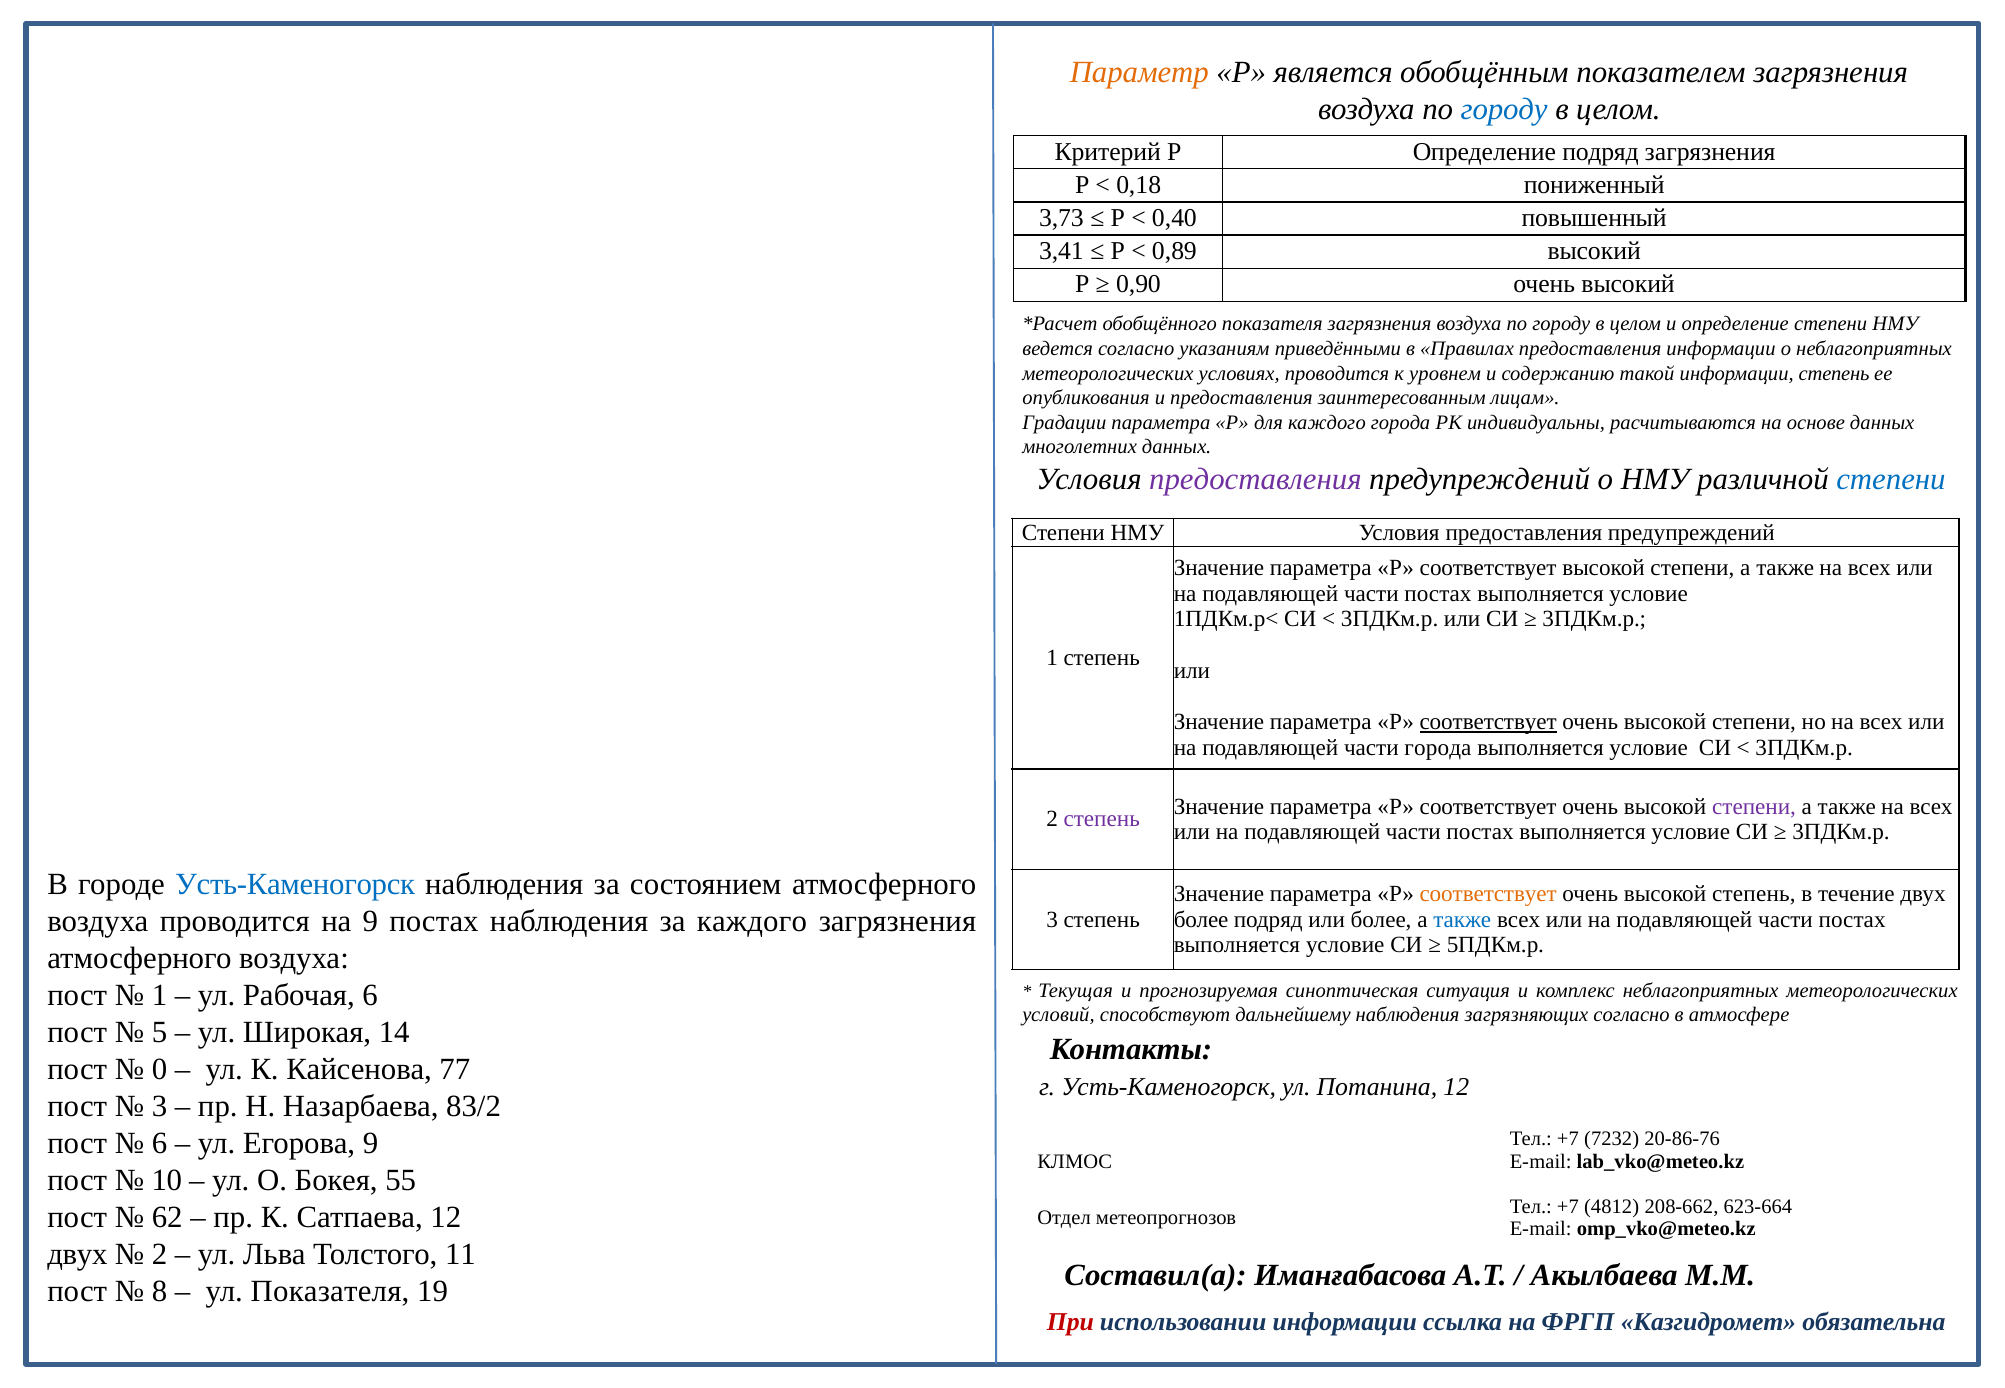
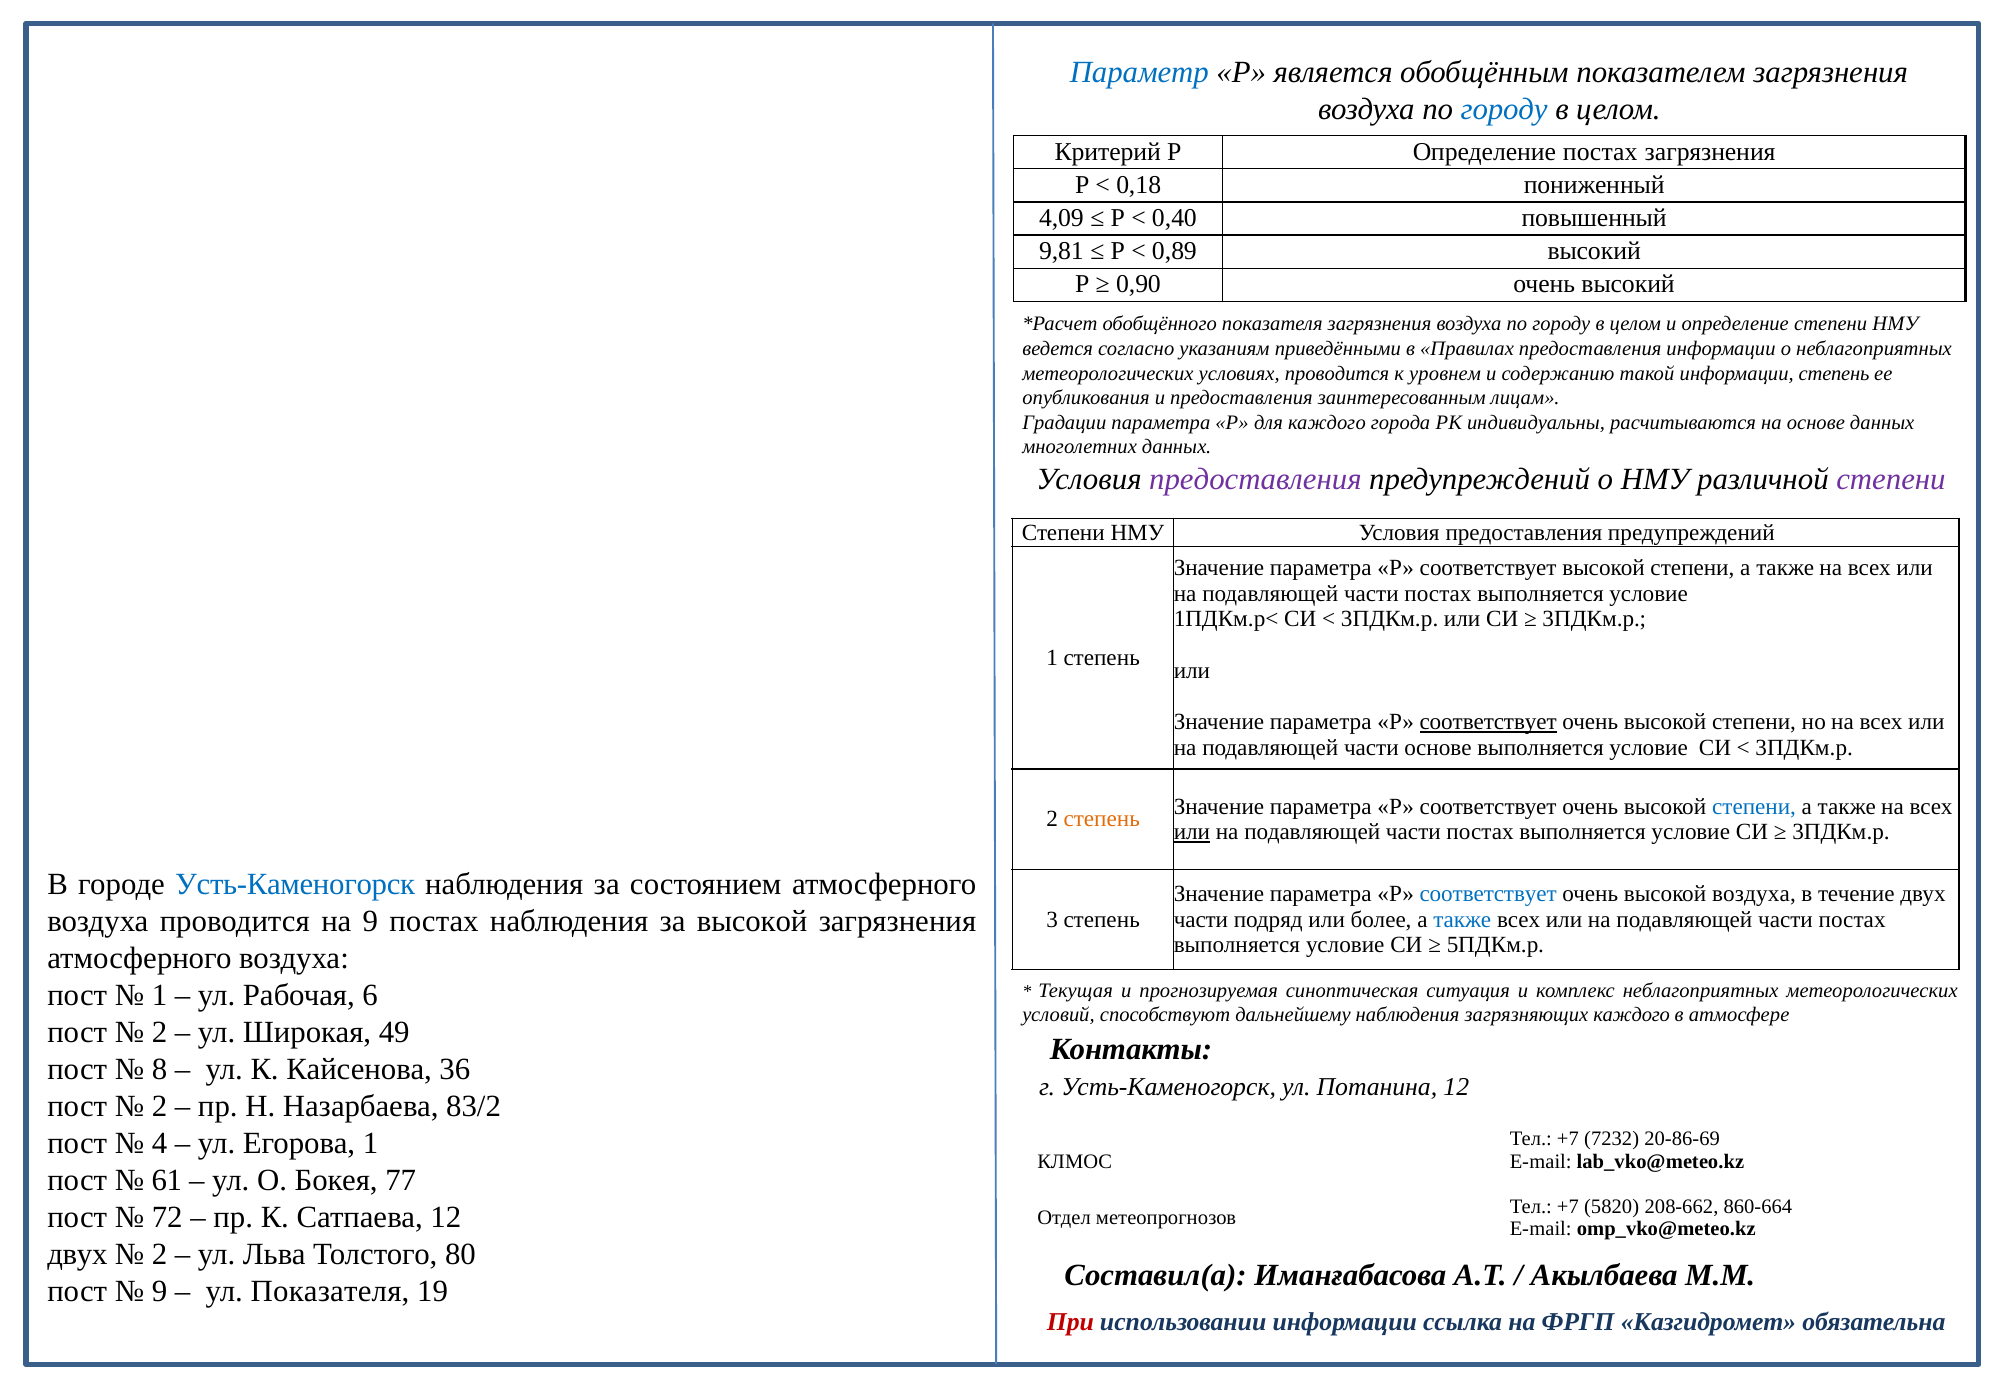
Параметр colour: orange -> blue
Определение подряд: подряд -> постах
3,73: 3,73 -> 4,09
3,41: 3,41 -> 9,81
степени at (1891, 480) colour: blue -> purple
части города: города -> основе
степени at (1754, 807) colour: purple -> blue
степень at (1102, 819) colour: purple -> orange
или at (1192, 832) underline: none -> present
соответствует at (1488, 894) colour: orange -> blue
высокой степень: степень -> воздуха
за каждого: каждого -> высокой
более at (1201, 920): более -> части
загрязняющих согласно: согласно -> каждого
5 at (160, 1032): 5 -> 2
14: 14 -> 49
0: 0 -> 8
77: 77 -> 36
3 at (160, 1106): 3 -> 2
6 at (160, 1143): 6 -> 4
Егорова 9: 9 -> 1
20-86-76: 20-86-76 -> 20-86-69
10: 10 -> 61
55: 55 -> 77
4812: 4812 -> 5820
623-664: 623-664 -> 860-664
62: 62 -> 72
11: 11 -> 80
8 at (160, 1291): 8 -> 9
